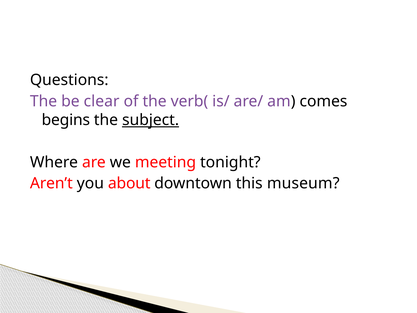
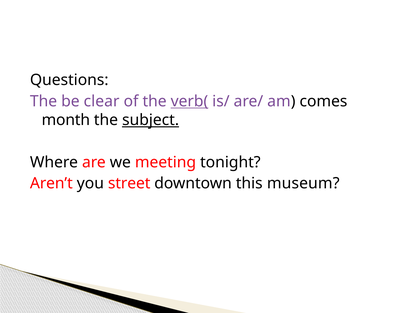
verb( underline: none -> present
begins: begins -> month
about: about -> street
